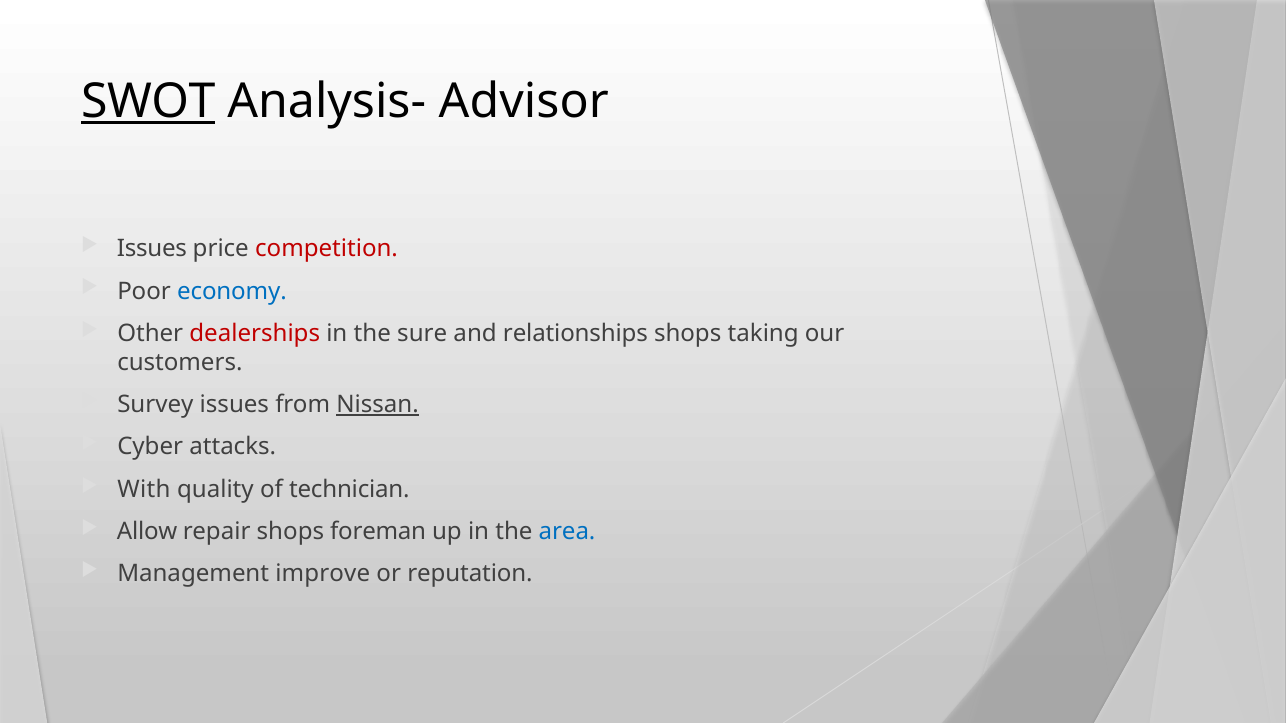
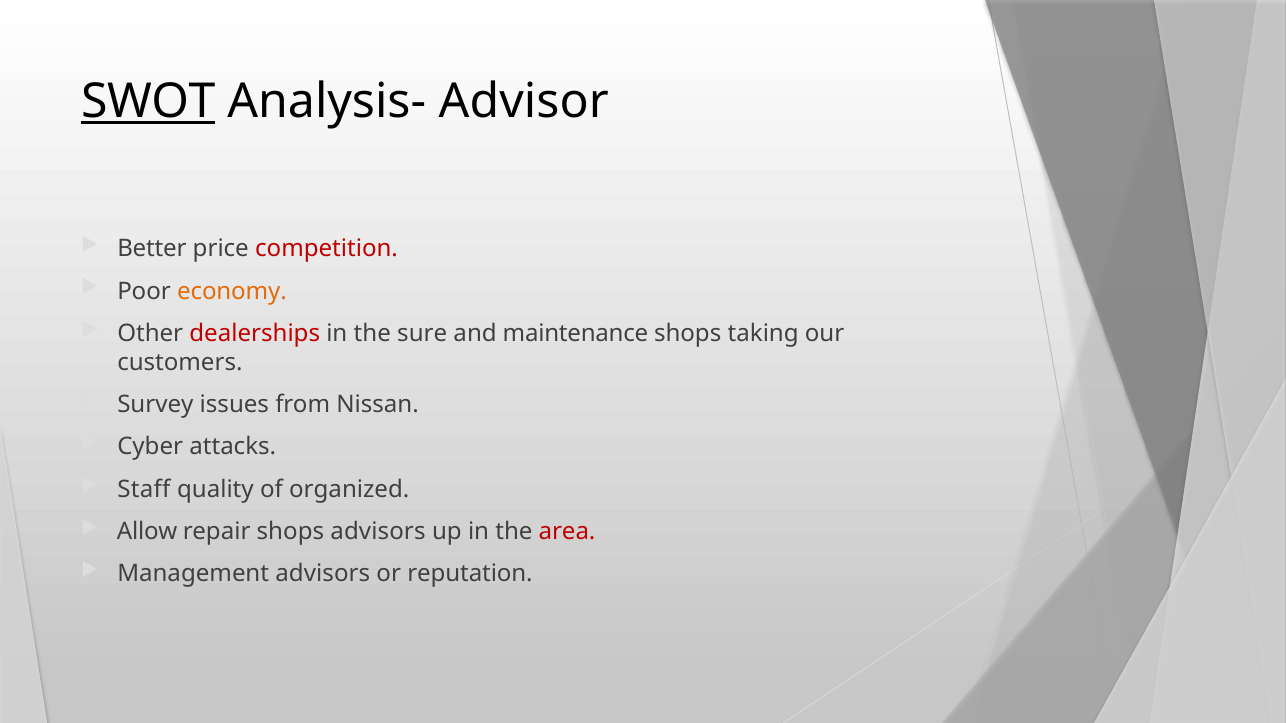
Issues at (152, 249): Issues -> Better
economy colour: blue -> orange
relationships: relationships -> maintenance
Nissan underline: present -> none
With: With -> Staff
technician: technician -> organized
shops foreman: foreman -> advisors
area colour: blue -> red
Management improve: improve -> advisors
